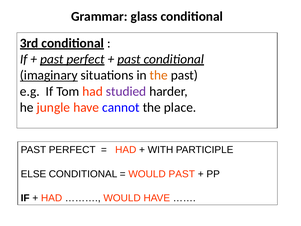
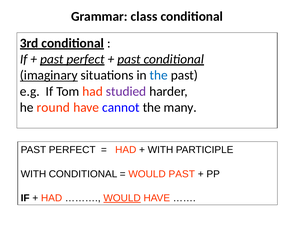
glass: glass -> class
the at (159, 75) colour: orange -> blue
jungle: jungle -> round
place: place -> many
ELSE at (33, 174): ELSE -> WITH
WOULD at (122, 198) underline: none -> present
